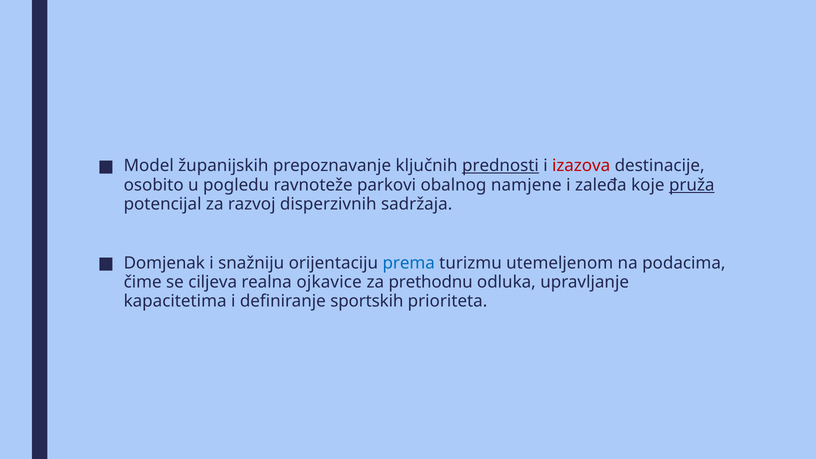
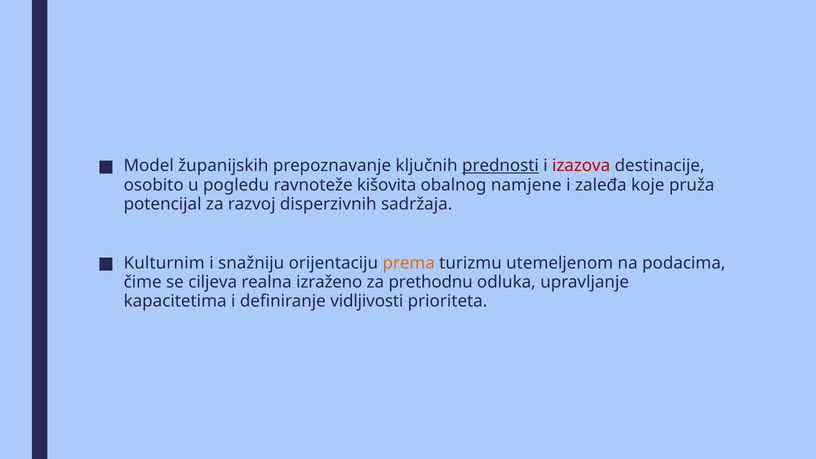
parkovi: parkovi -> kišovita
pruža underline: present -> none
Domjenak: Domjenak -> Kulturnim
prema colour: blue -> orange
ojkavice: ojkavice -> izraženo
sportskih: sportskih -> vidljivosti
